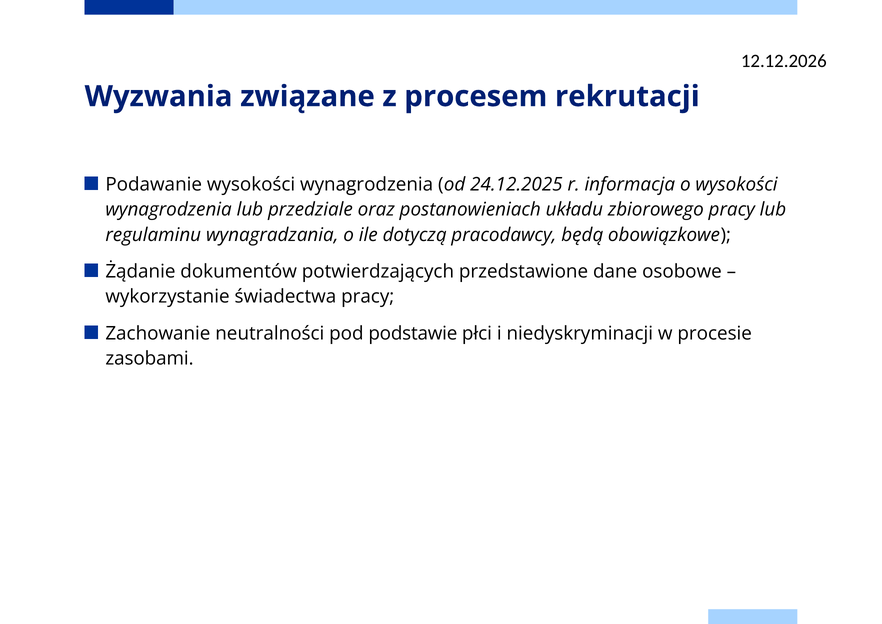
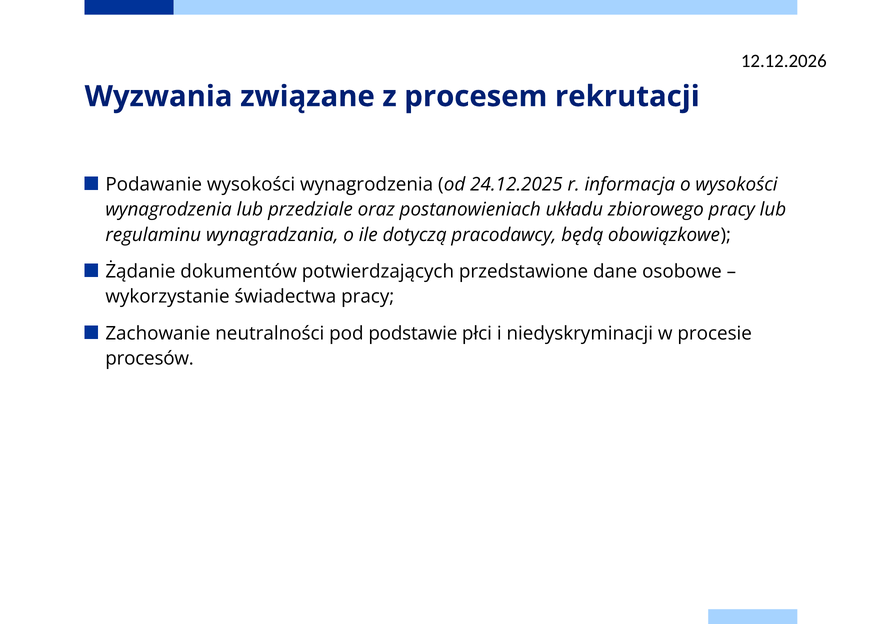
zasobami: zasobami -> procesów
